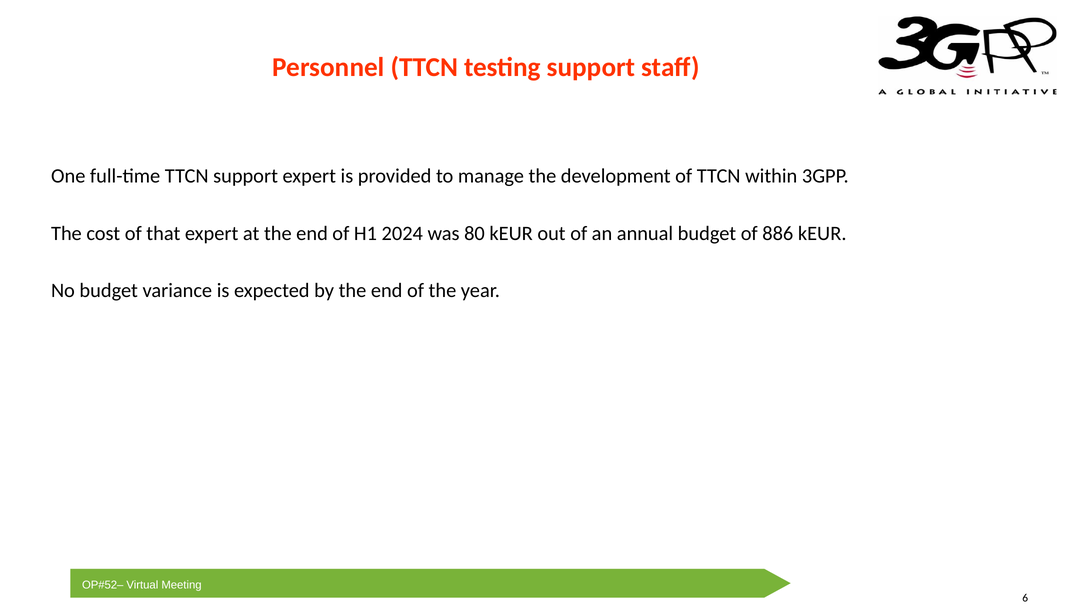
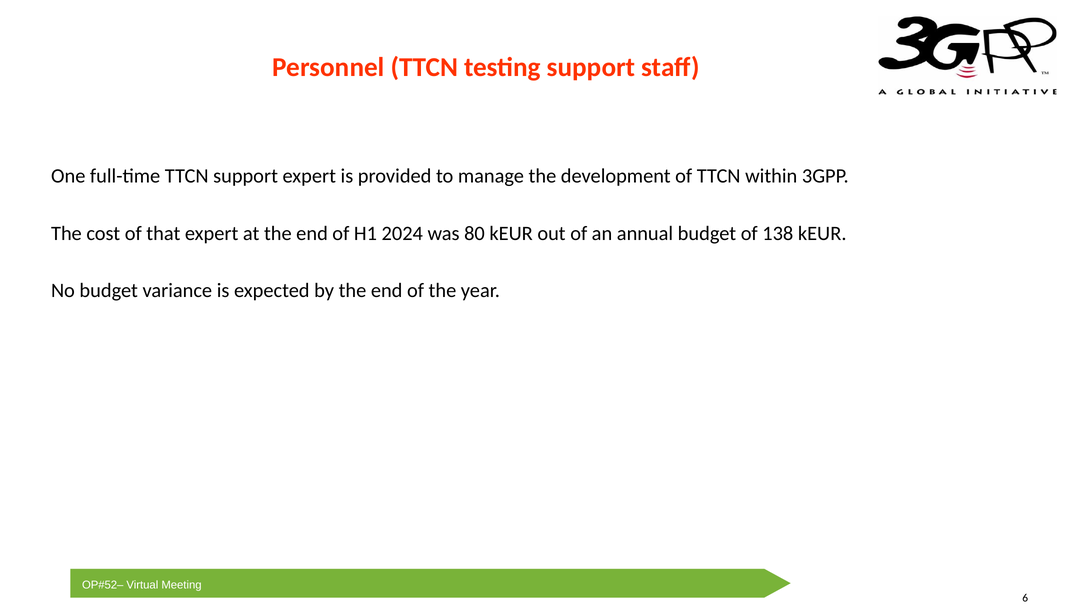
886: 886 -> 138
